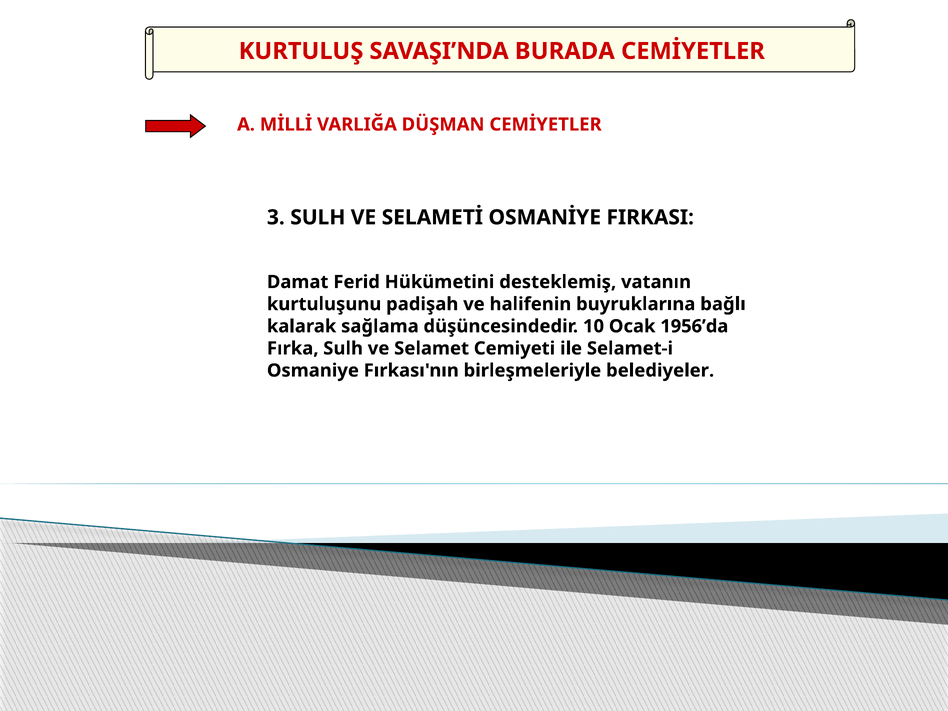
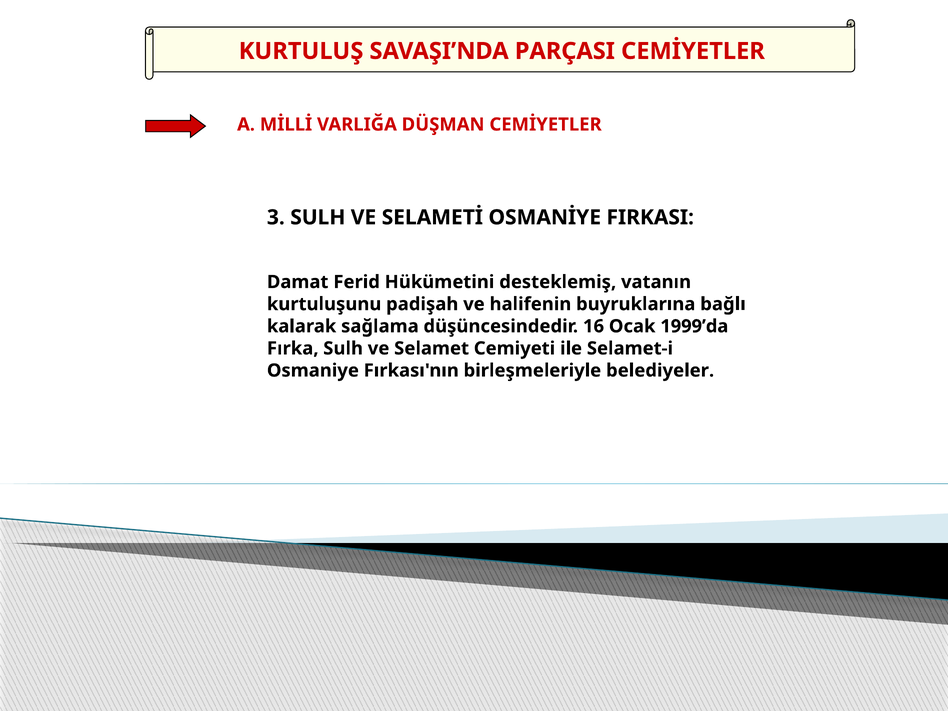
BURADA: BURADA -> PARÇASI
10: 10 -> 16
1956’da: 1956’da -> 1999’da
